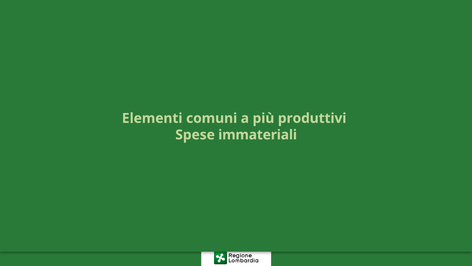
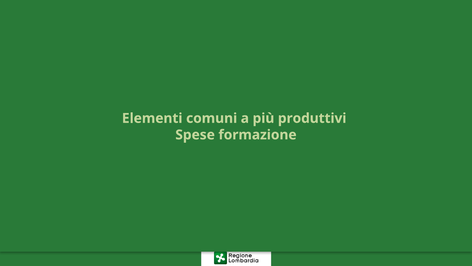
immateriali: immateriali -> formazione
